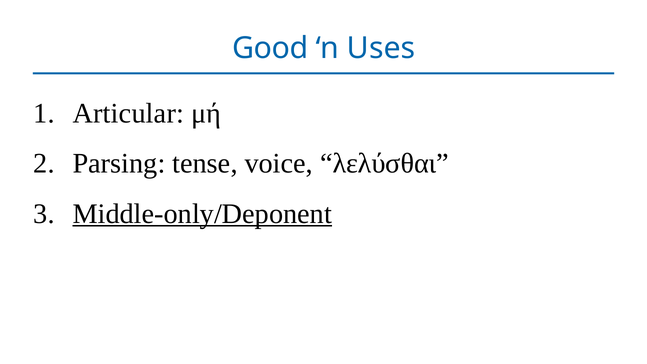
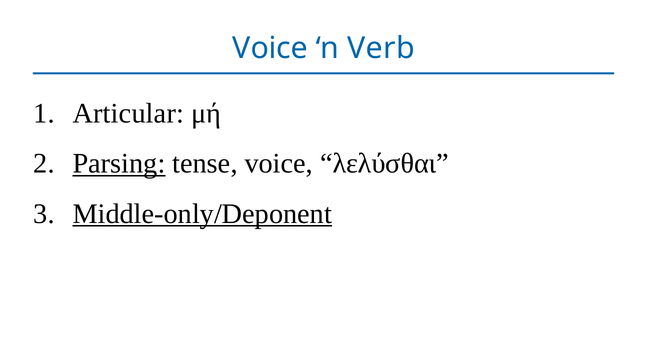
Good at (270, 48): Good -> Voice
Uses: Uses -> Verb
Parsing underline: none -> present
